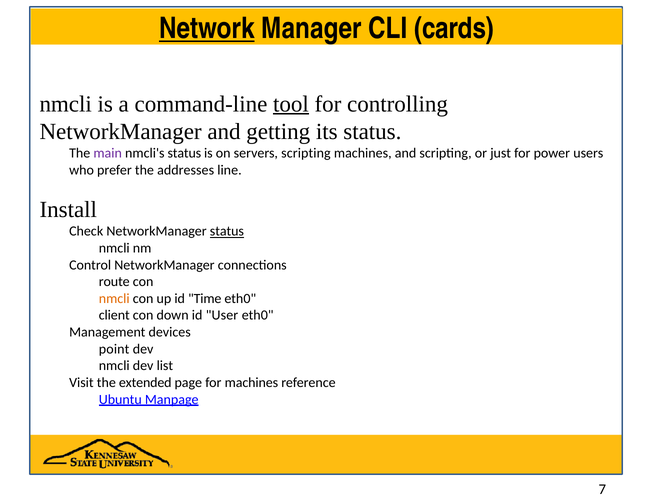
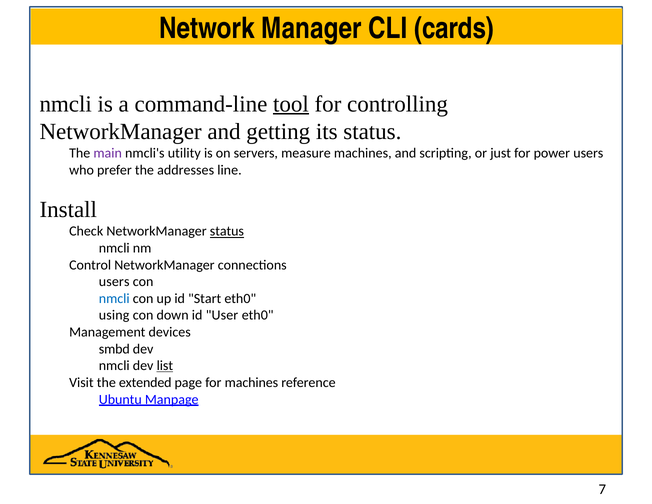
Network underline: present -> none
nmcli's status: status -> utility
servers scripting: scripting -> measure
route at (114, 282): route -> users
nmcli at (114, 298) colour: orange -> blue
Time: Time -> Start
client: client -> using
point: point -> smbd
list underline: none -> present
